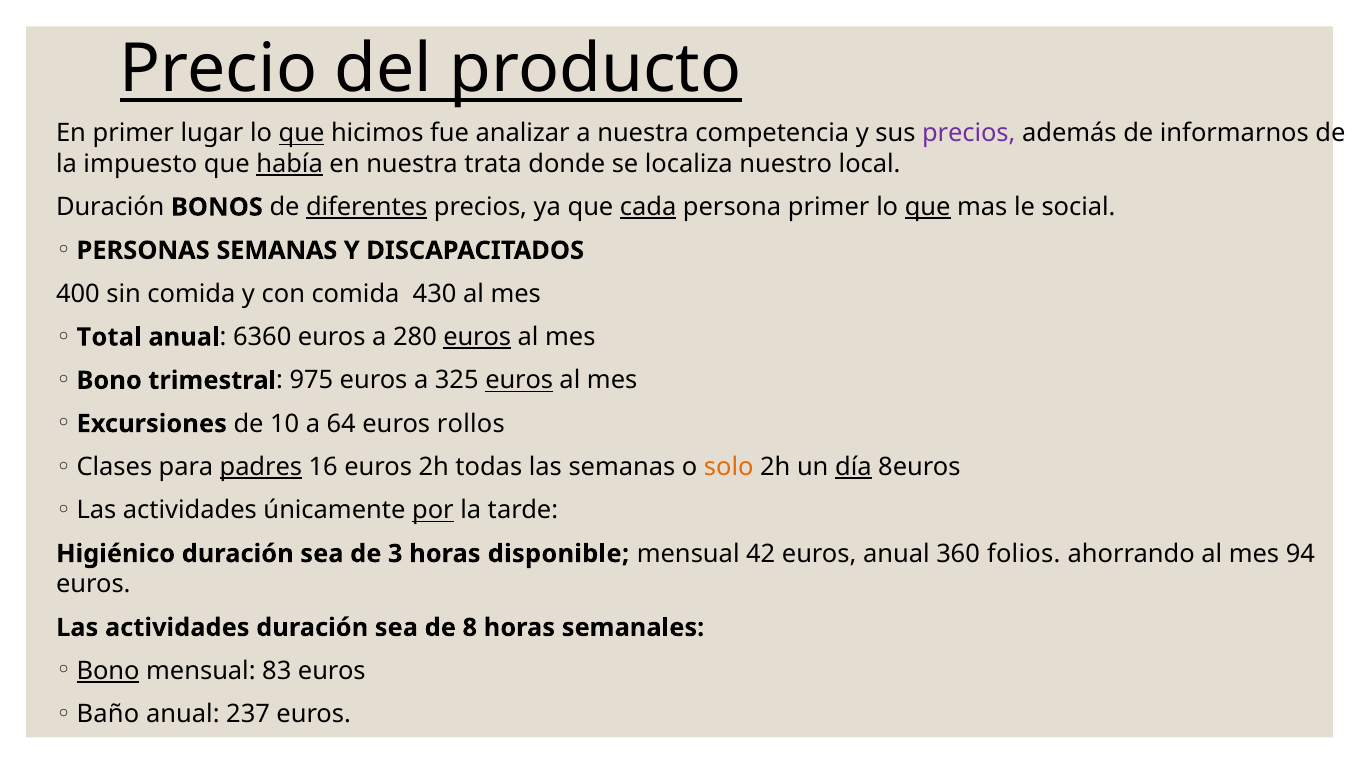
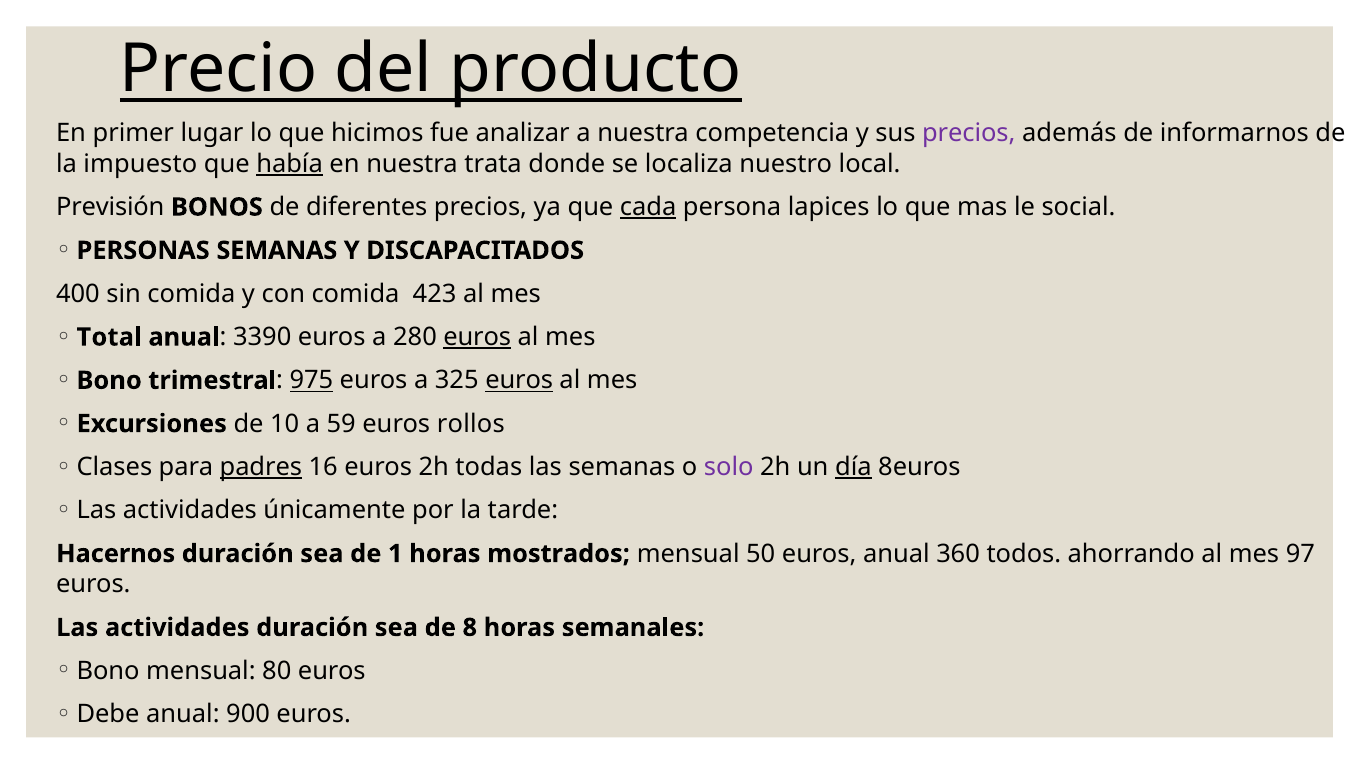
que at (302, 133) underline: present -> none
Duración at (110, 207): Duración -> Previsión
diferentes underline: present -> none
persona primer: primer -> lapices
que at (928, 207) underline: present -> none
430: 430 -> 423
6360: 6360 -> 3390
975 underline: none -> present
64: 64 -> 59
solo colour: orange -> purple
por underline: present -> none
Higiénico: Higiénico -> Hacernos
3: 3 -> 1
disponible: disponible -> mostrados
42: 42 -> 50
folios: folios -> todos
94: 94 -> 97
Bono at (108, 671) underline: present -> none
83: 83 -> 80
Baño: Baño -> Debe
237: 237 -> 900
